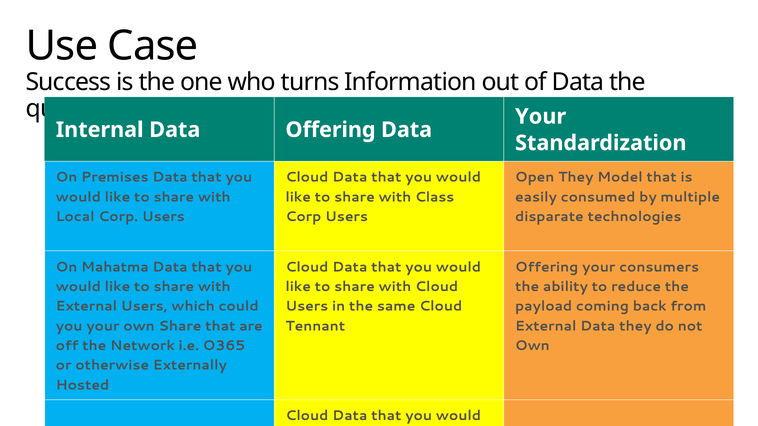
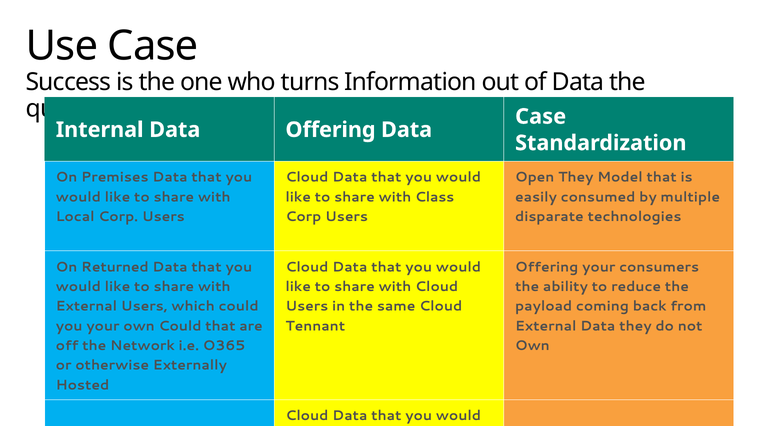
Your at (541, 117): Your -> Case
Mahatma: Mahatma -> Returned
own Share: Share -> Could
